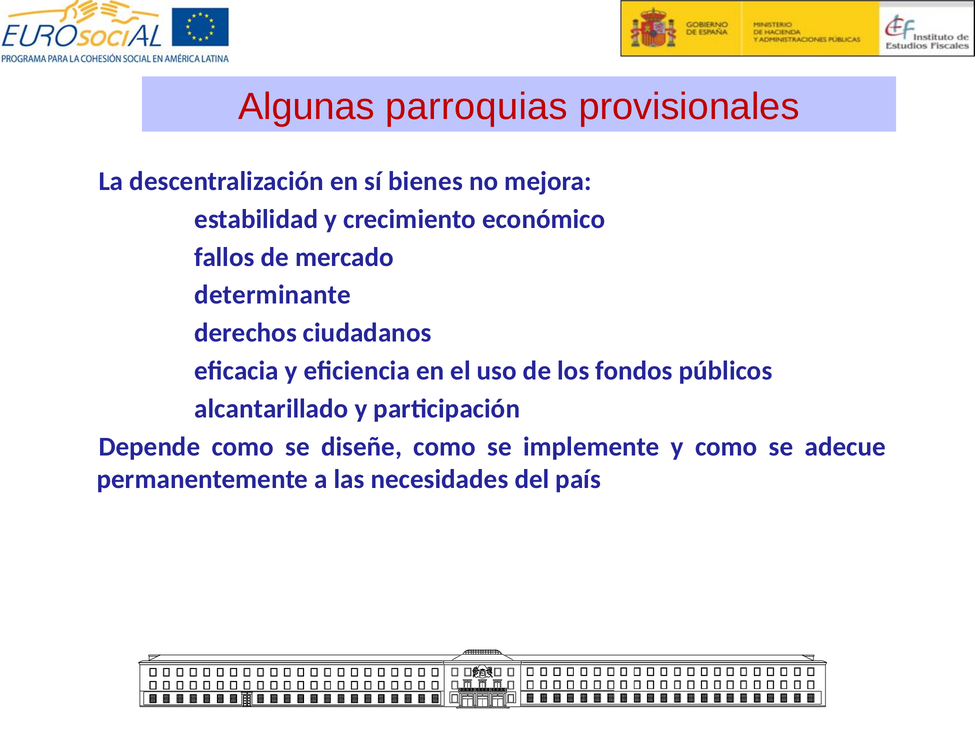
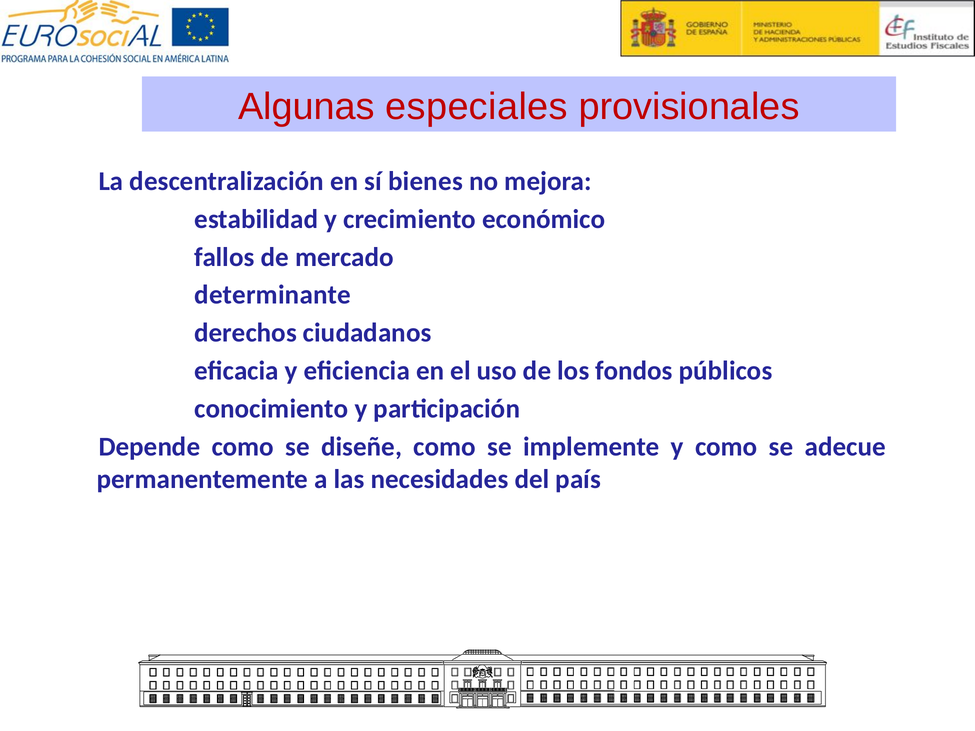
parroquias: parroquias -> especiales
alcantarillado: alcantarillado -> conocimiento
